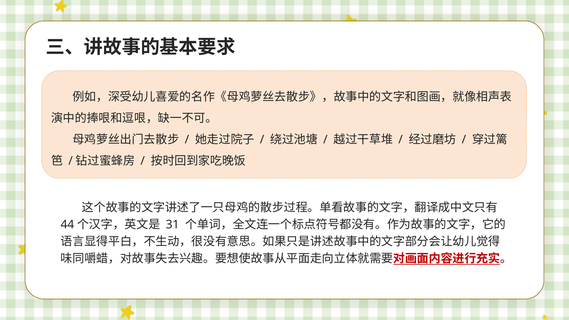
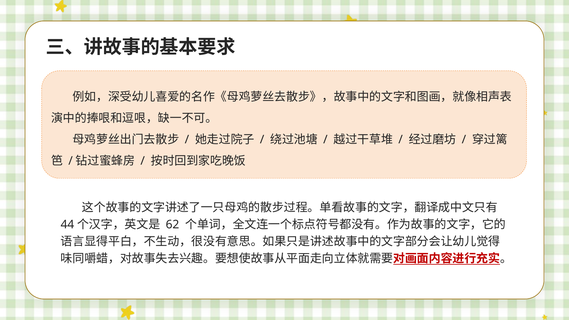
31: 31 -> 62
